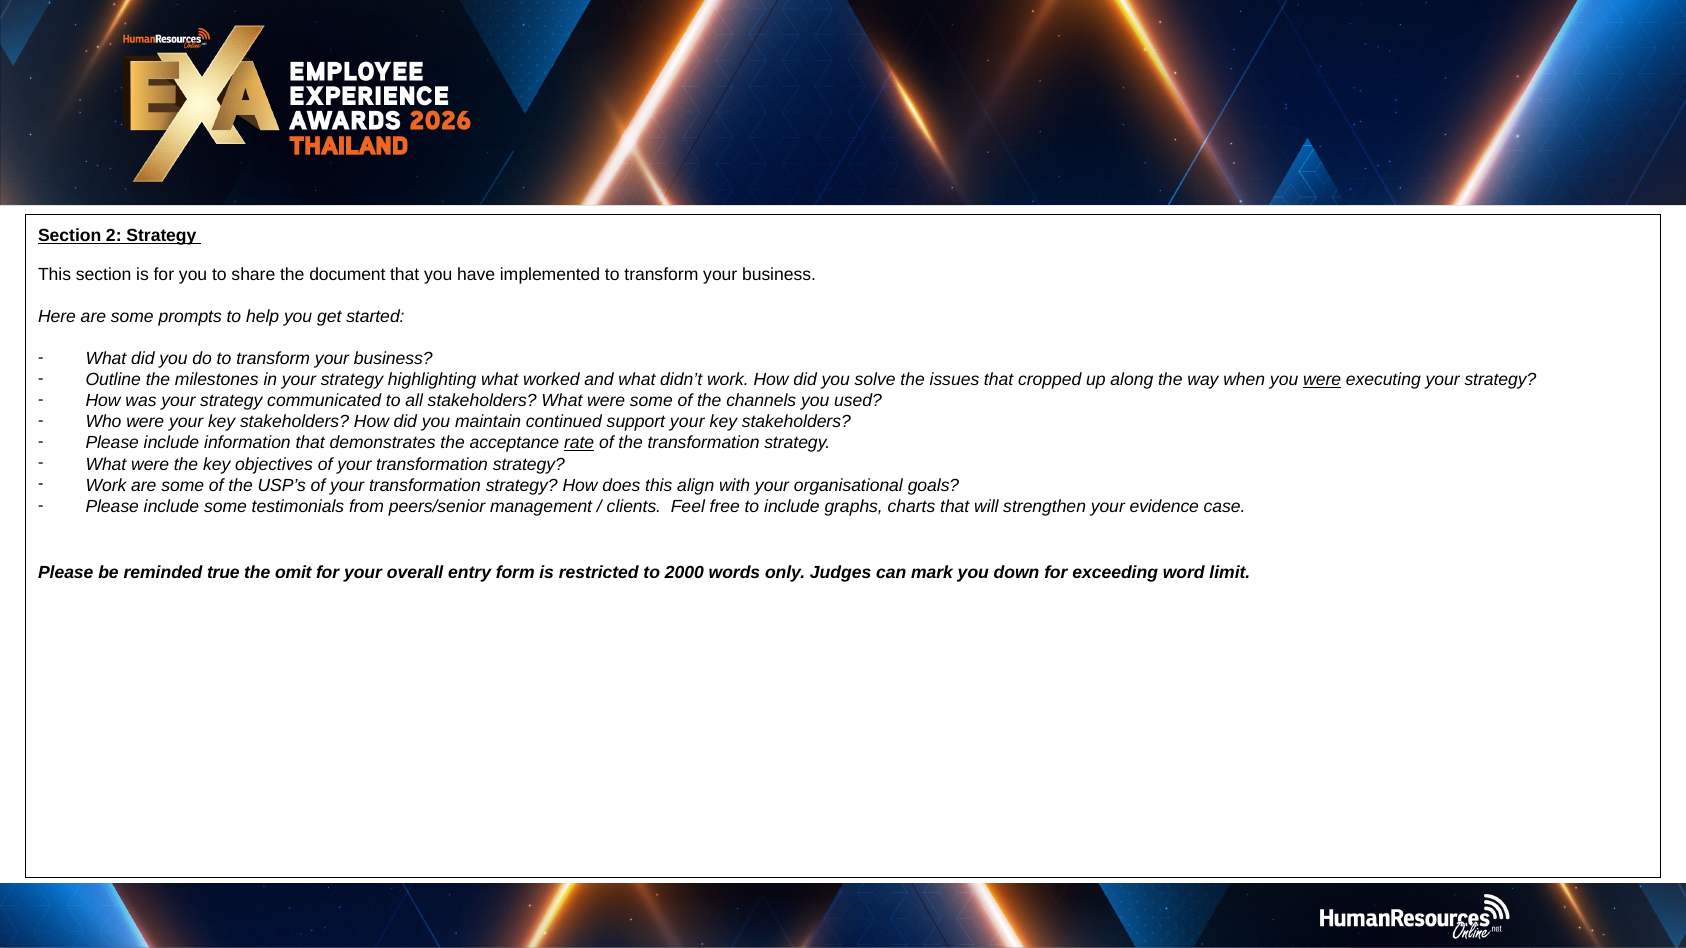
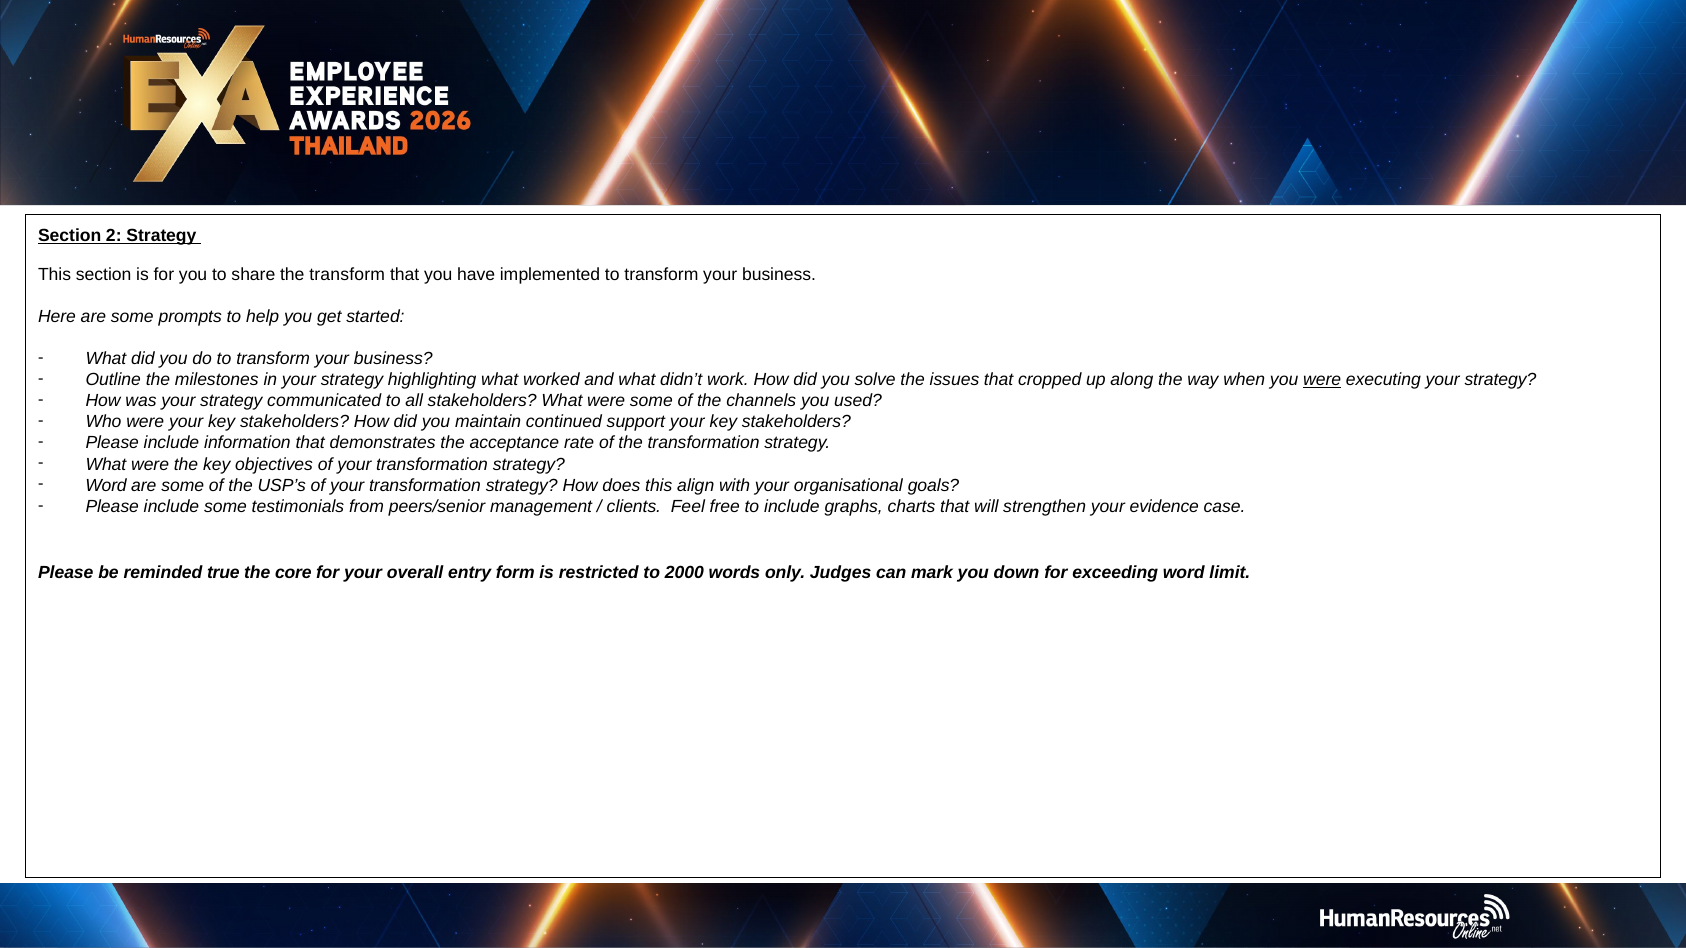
the document: document -> transform
rate underline: present -> none
Work at (106, 486): Work -> Word
omit: omit -> core
